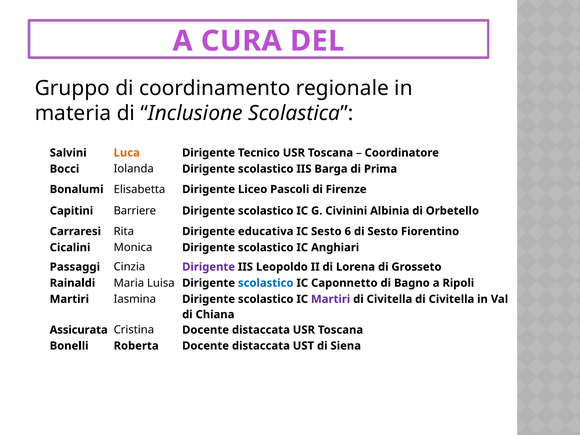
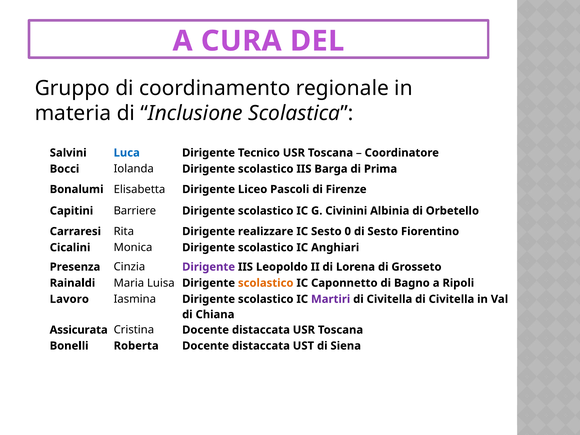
Luca colour: orange -> blue
educativa: educativa -> realizzare
6: 6 -> 0
Passaggi: Passaggi -> Presenza
scolastico at (266, 283) colour: blue -> orange
Martiri at (69, 299): Martiri -> Lavoro
